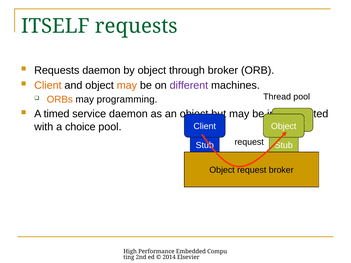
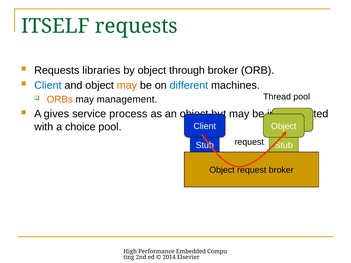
Requests daemon: daemon -> libraries
Client at (48, 85) colour: orange -> blue
different colour: purple -> blue
programming: programming -> management
timed: timed -> gives
service daemon: daemon -> process
